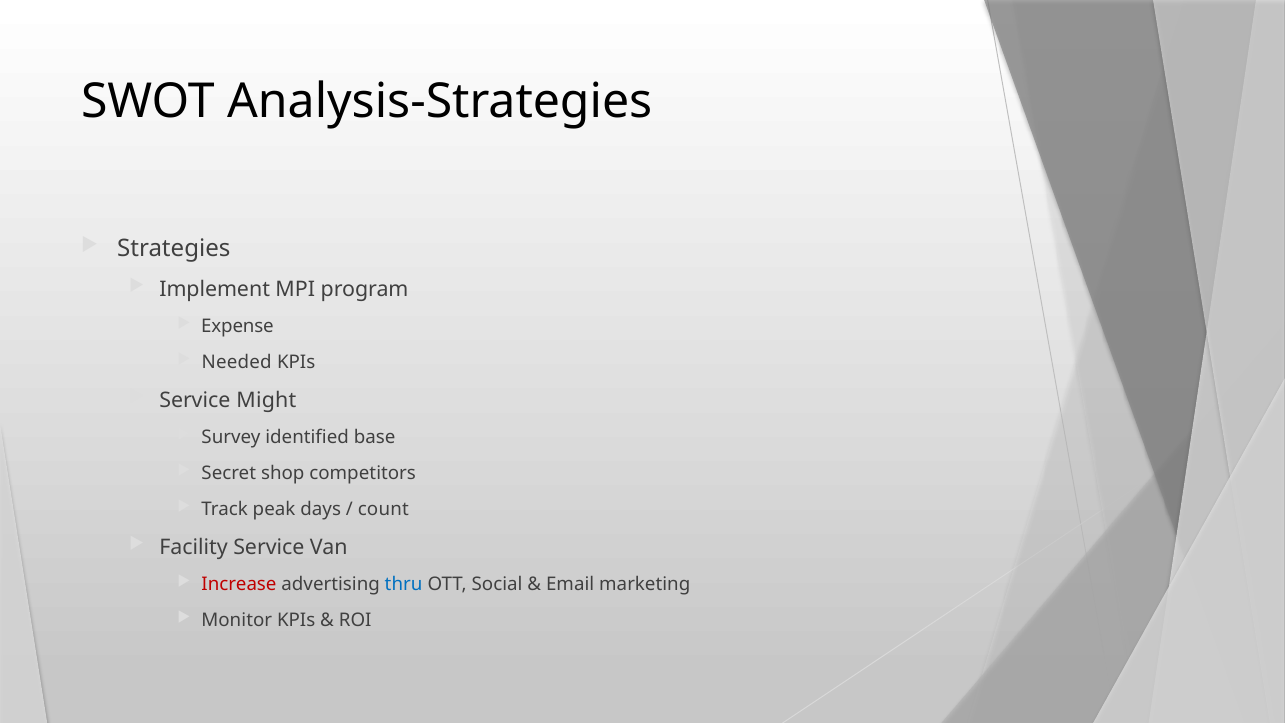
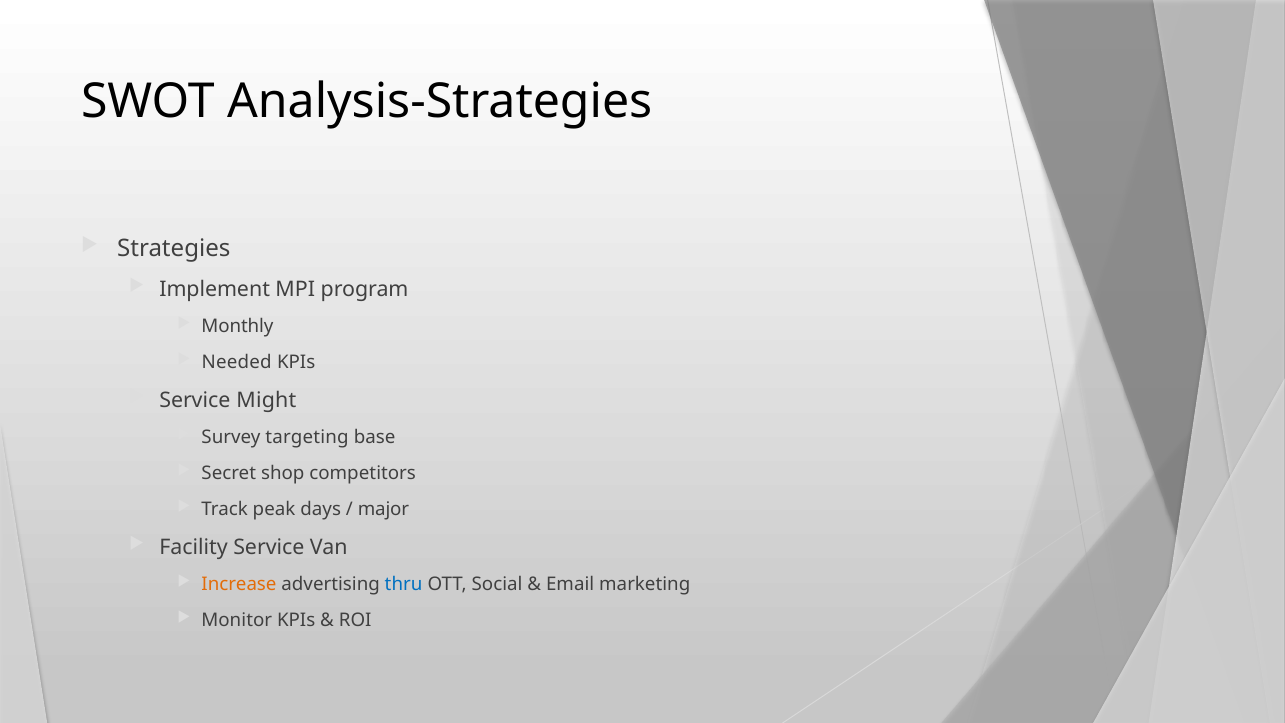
Expense: Expense -> Monthly
identified: identified -> targeting
count: count -> major
Increase colour: red -> orange
